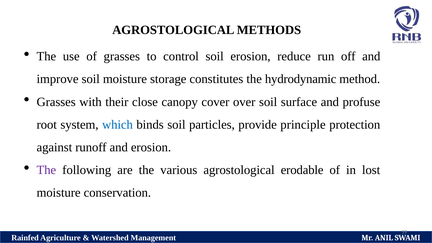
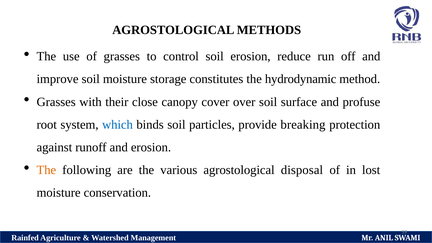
principle: principle -> breaking
The at (46, 170) colour: purple -> orange
erodable: erodable -> disposal
